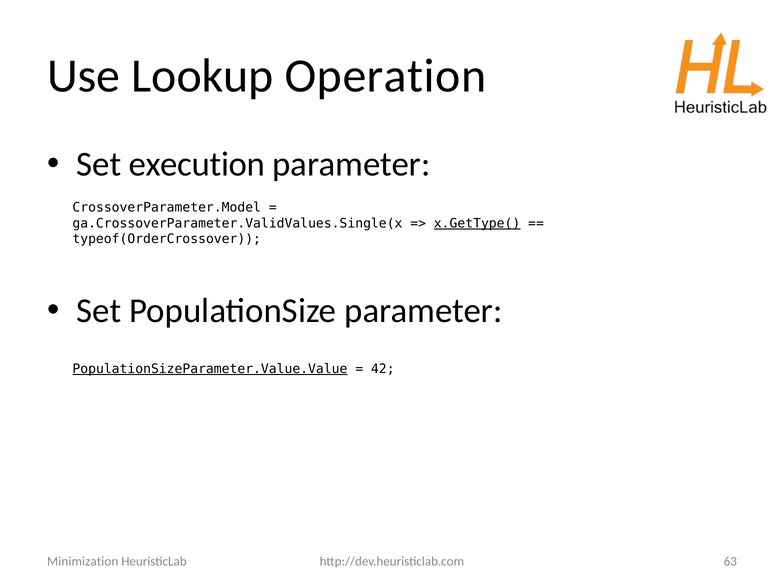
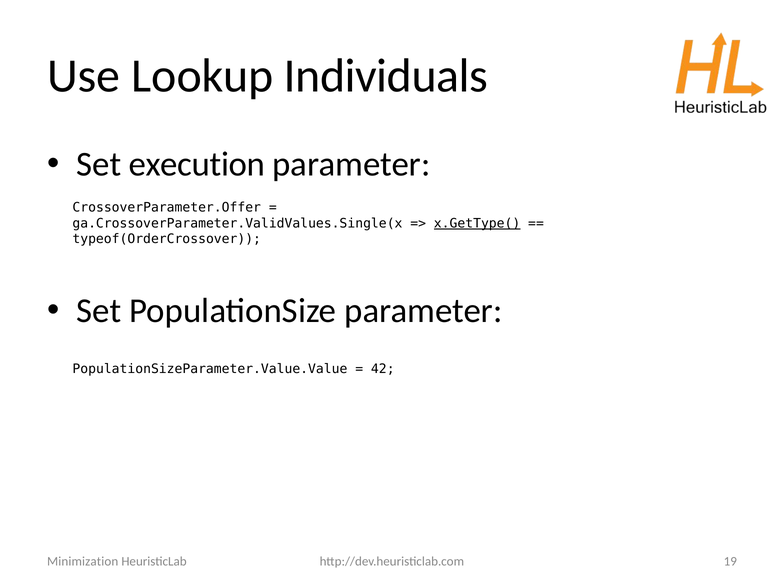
Operation: Operation -> Individuals
CrossoverParameter.Model: CrossoverParameter.Model -> CrossoverParameter.Offer
PopulationSizeParameter.Value.Value underline: present -> none
63: 63 -> 19
